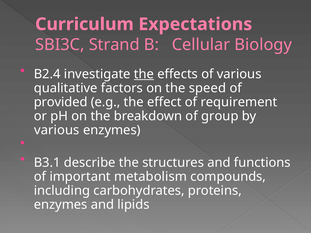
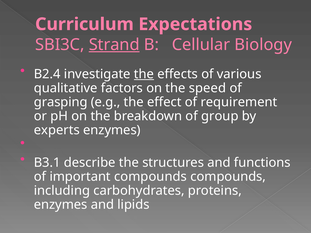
Strand underline: none -> present
provided: provided -> grasping
various at (57, 130): various -> experts
important metabolism: metabolism -> compounds
